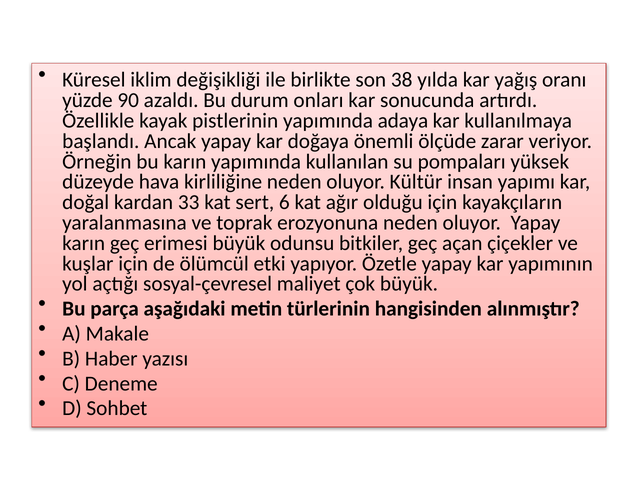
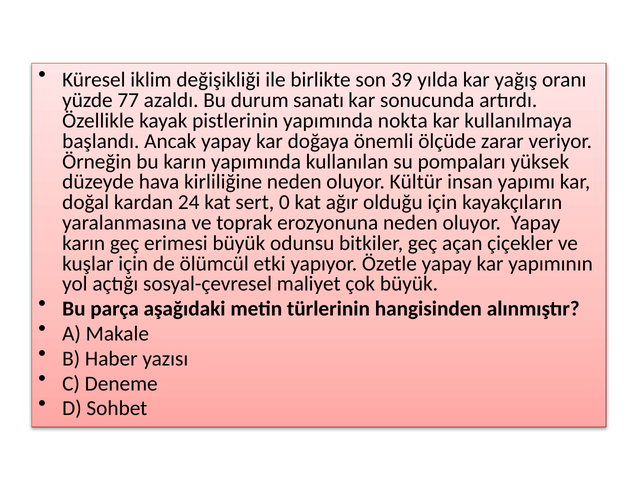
38: 38 -> 39
90: 90 -> 77
onları: onları -> sanatı
adaya: adaya -> nokta
33: 33 -> 24
6: 6 -> 0
